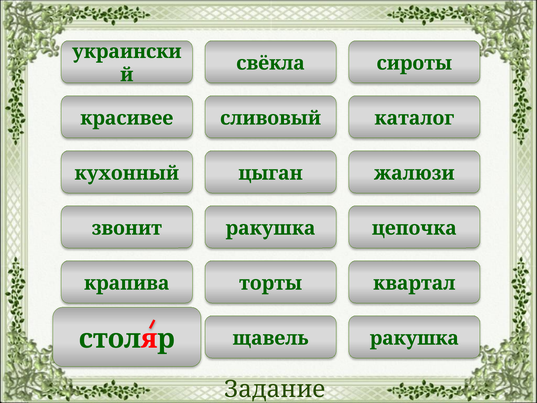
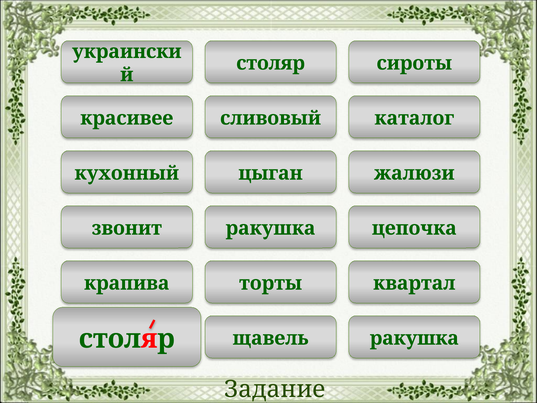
свёкла at (271, 63): свёкла -> столяр
